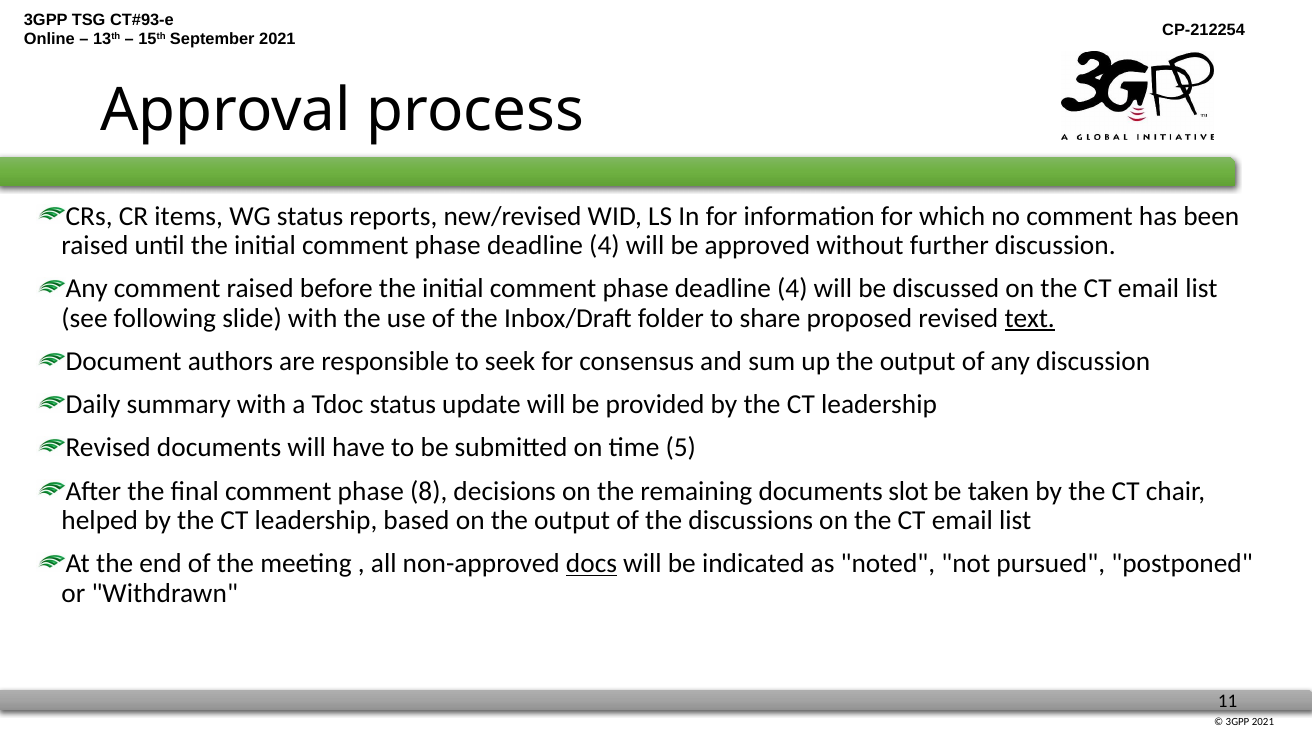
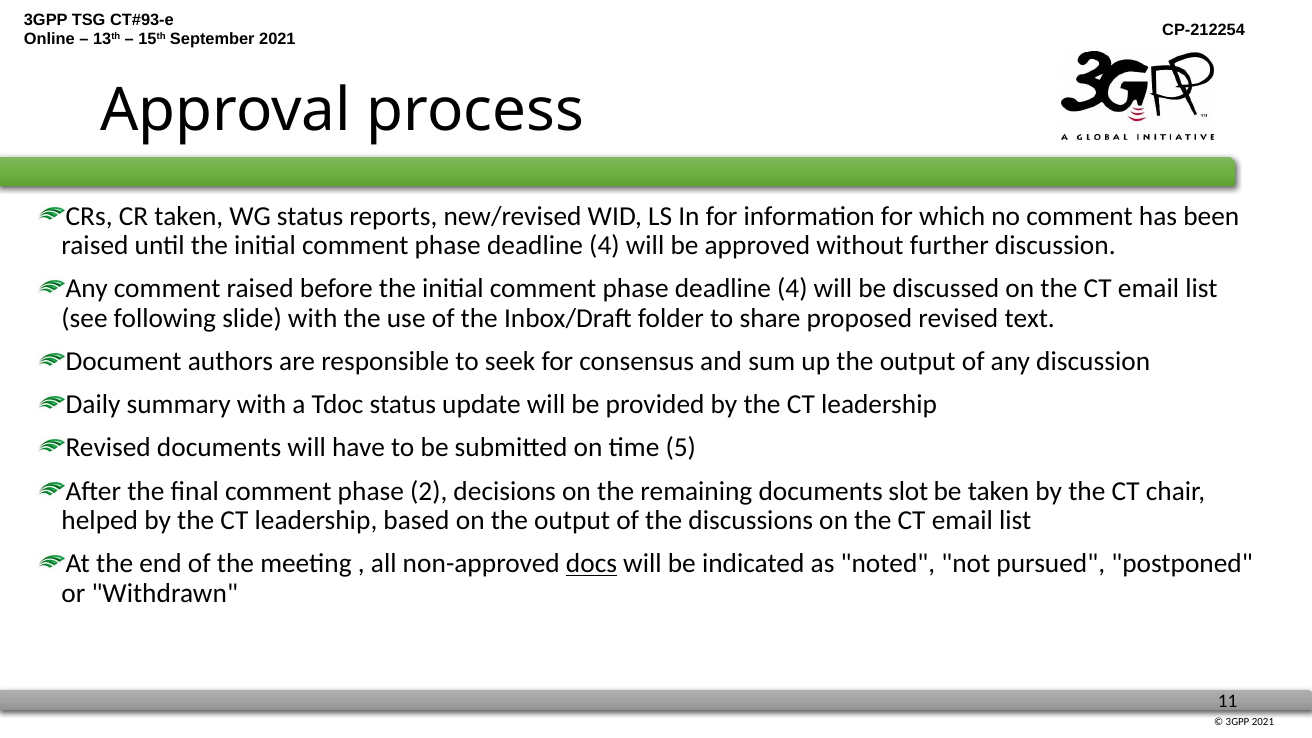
CR items: items -> taken
text underline: present -> none
8: 8 -> 2
